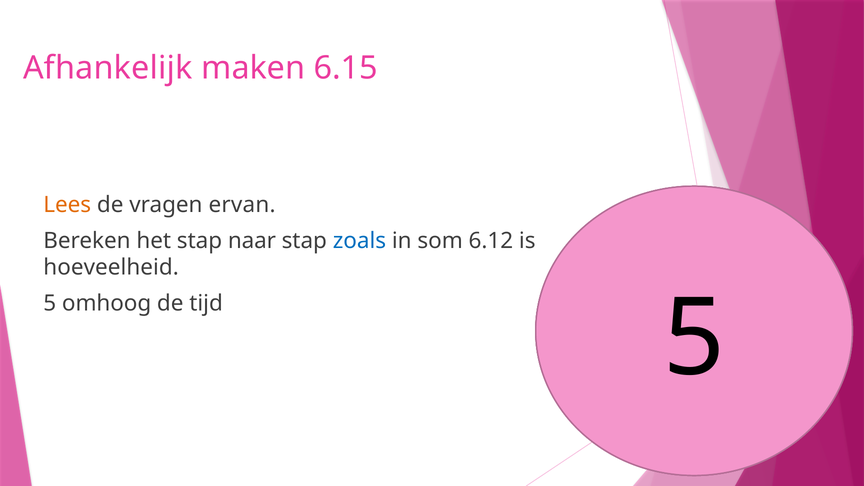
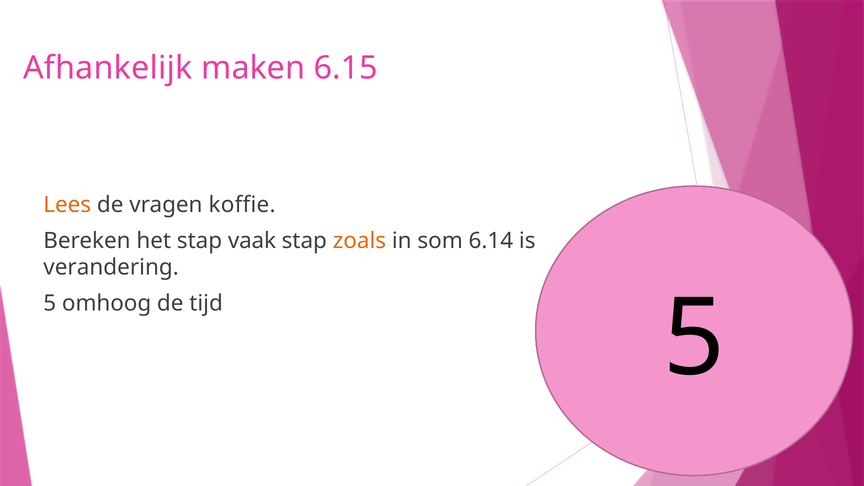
ervan: ervan -> koffie
naar: naar -> vaak
zoals colour: blue -> orange
6.12: 6.12 -> 6.14
hoeveelheid: hoeveelheid -> verandering
